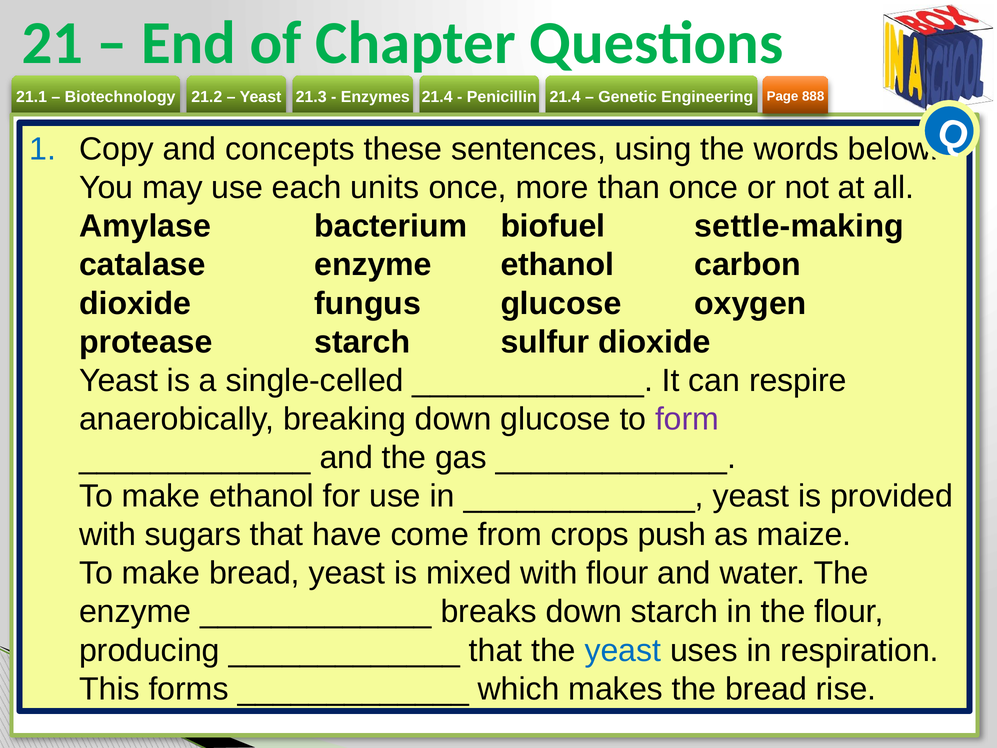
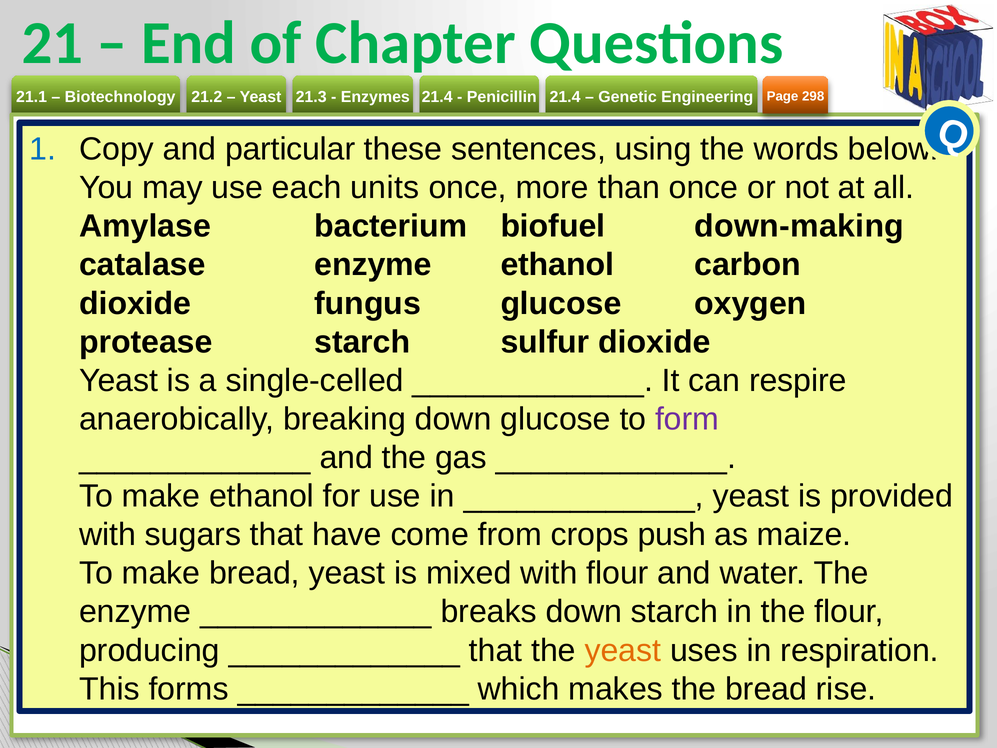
888: 888 -> 298
concepts: concepts -> particular
settle-making: settle-making -> down-making
yeast at (623, 650) colour: blue -> orange
